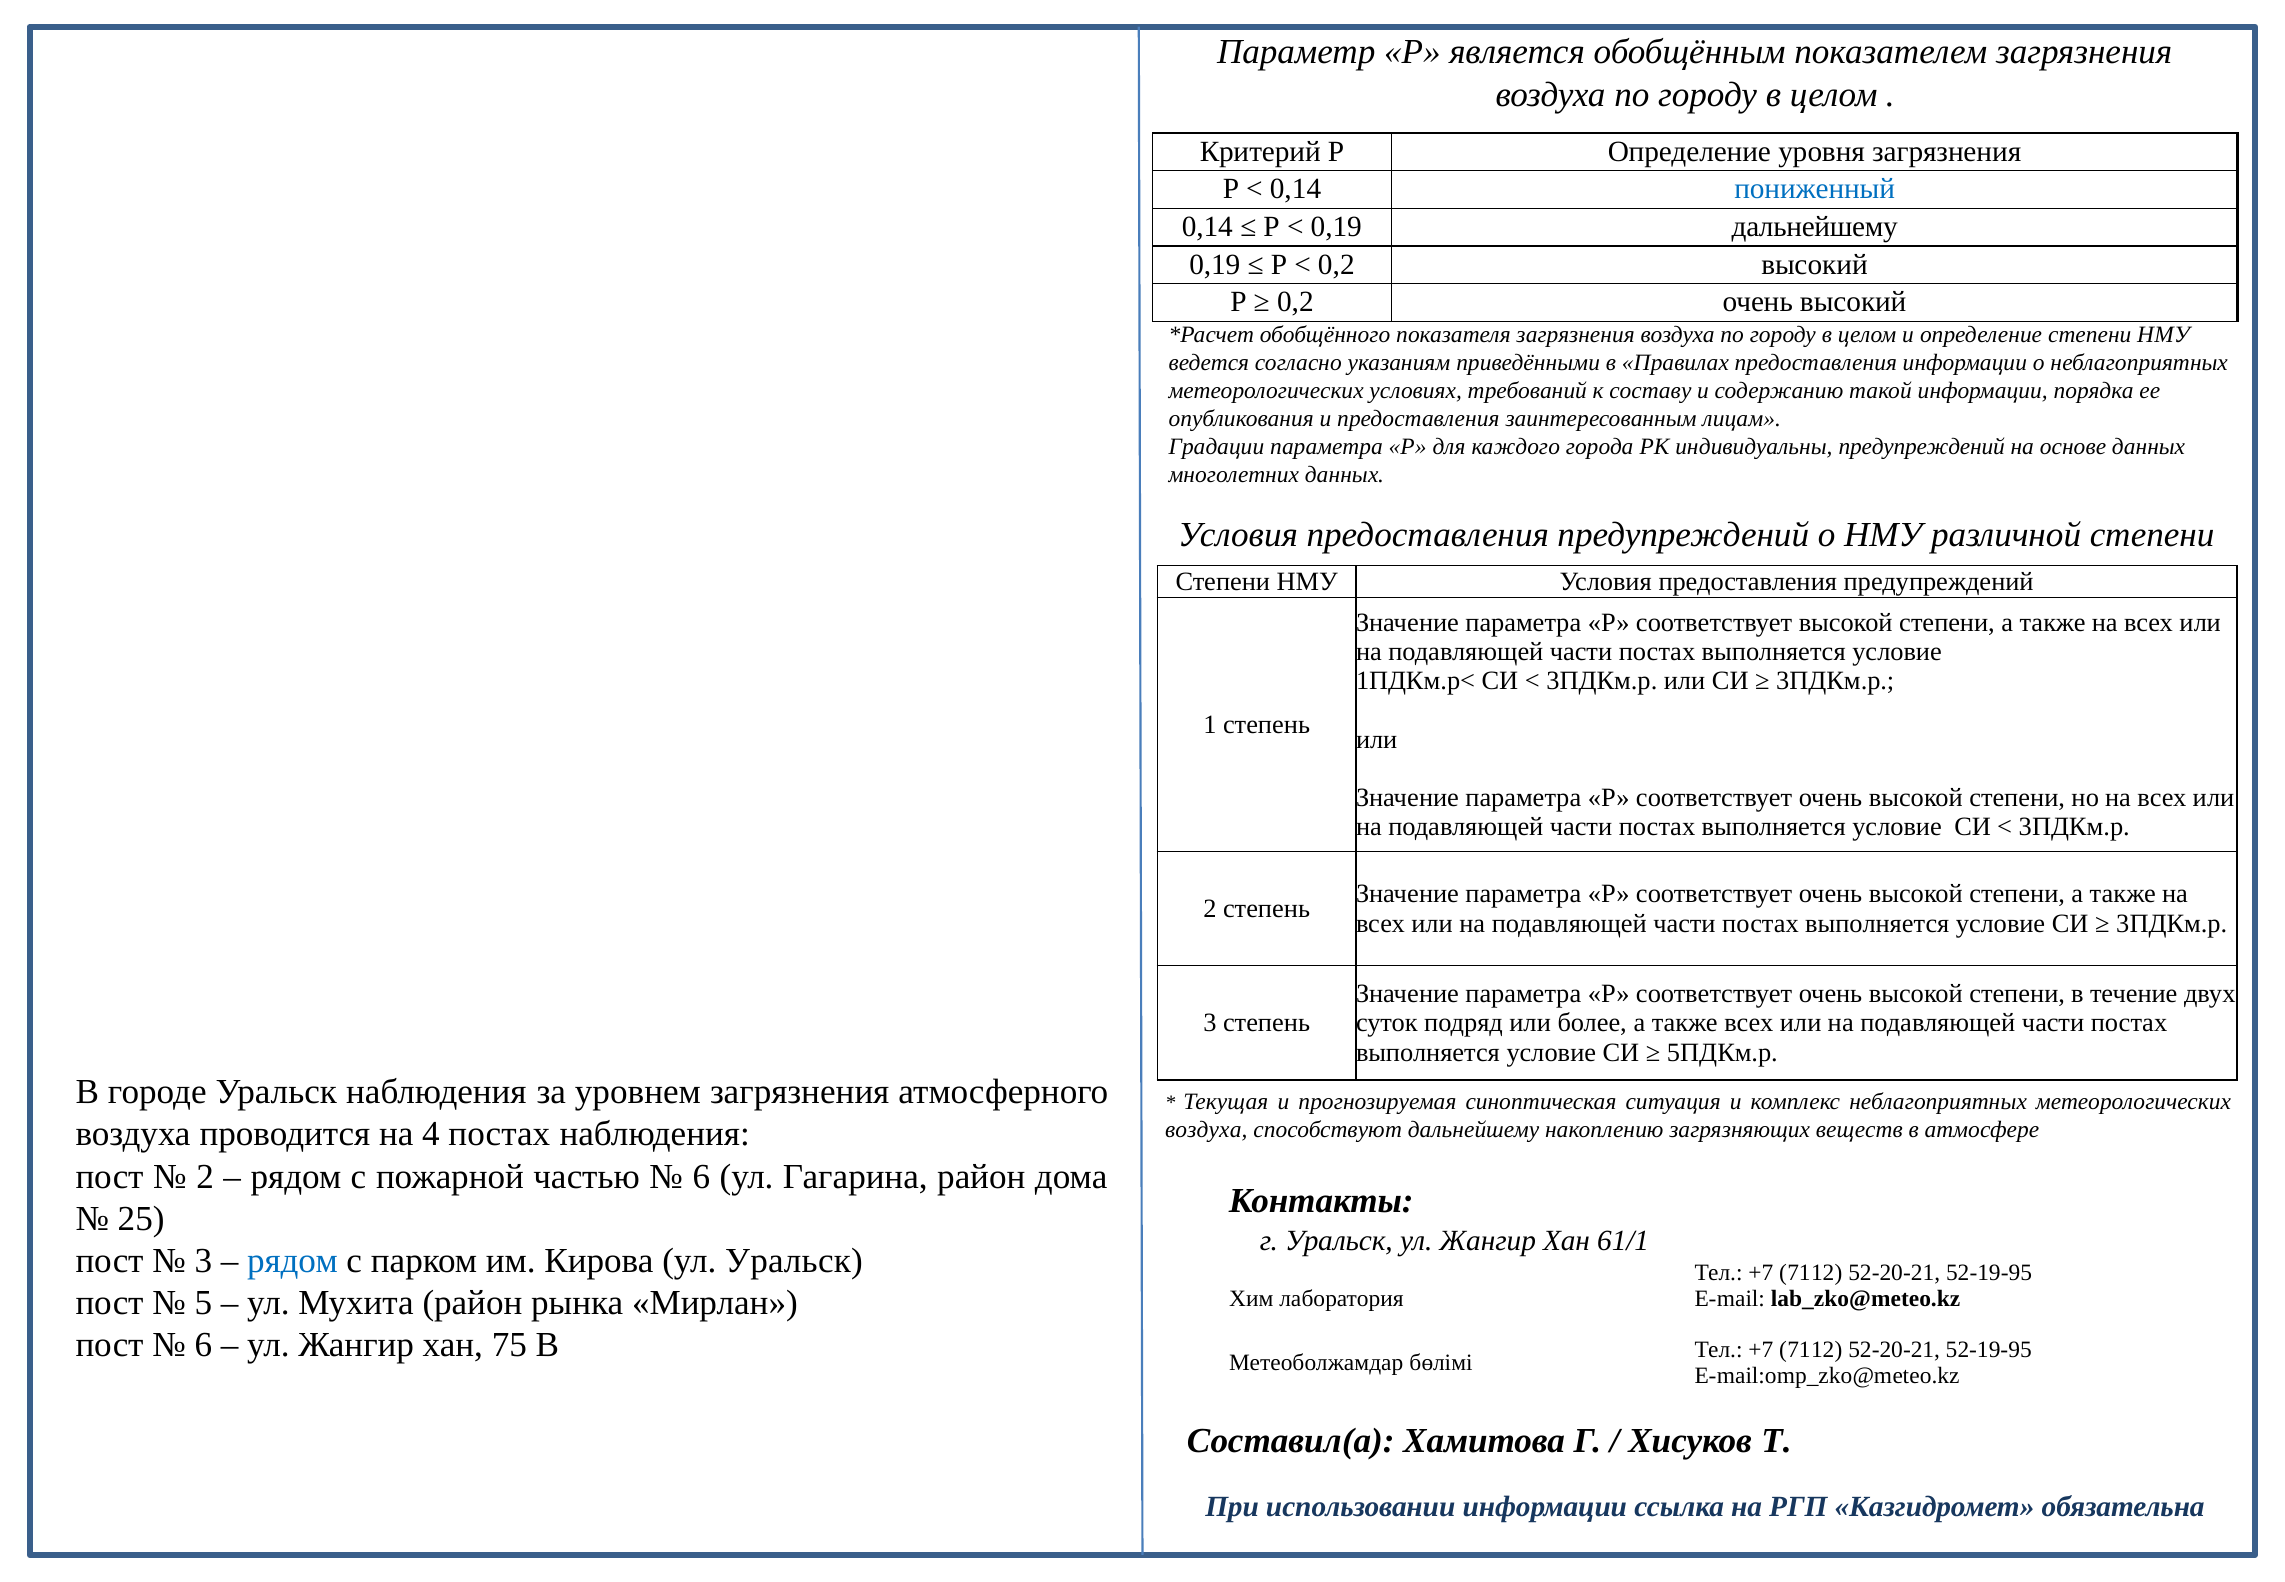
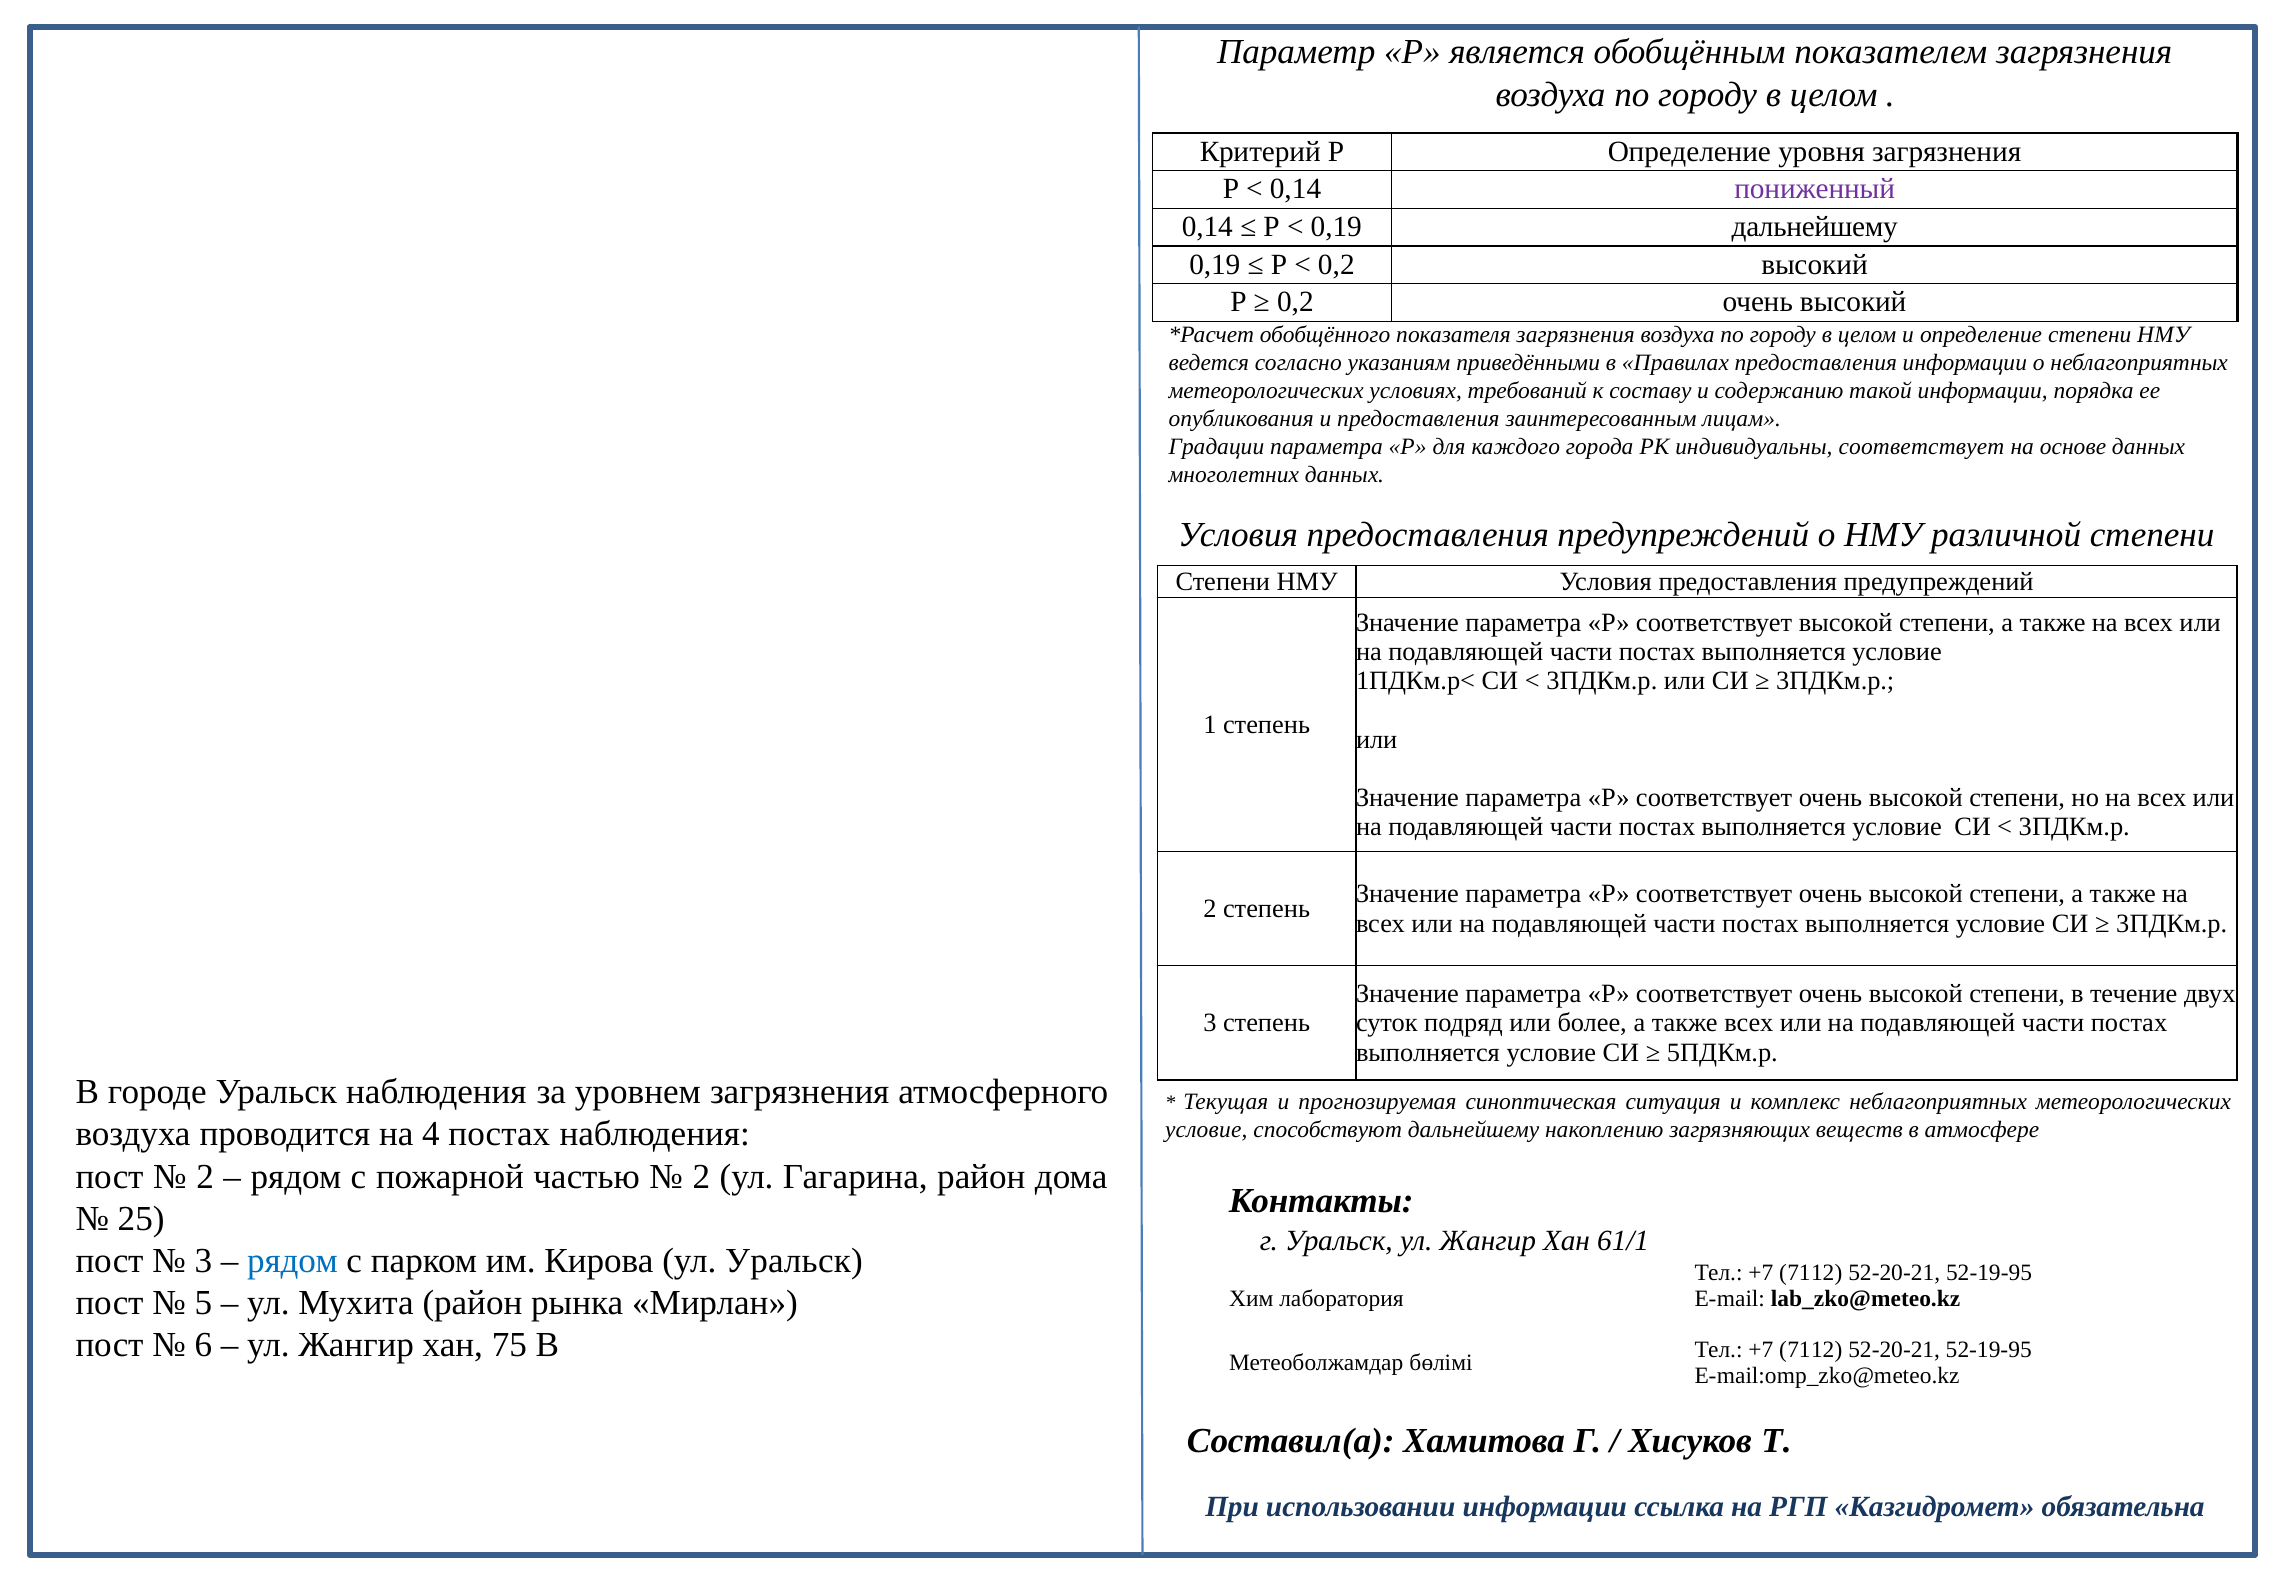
пониженный colour: blue -> purple
индивидуальны предупреждений: предупреждений -> соответствует
воздуха at (1206, 1130): воздуха -> условие
6 at (701, 1176): 6 -> 2
